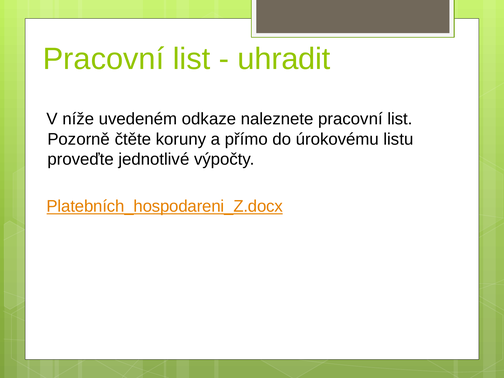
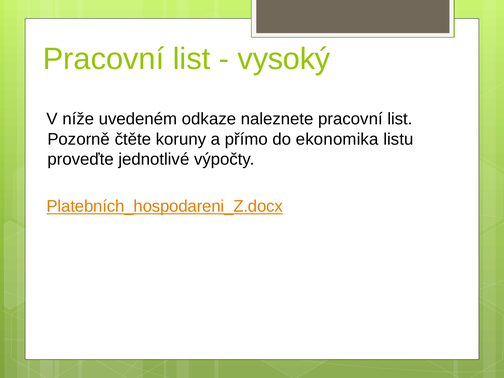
uhradit: uhradit -> vysoký
úrokovému: úrokovému -> ekonomika
